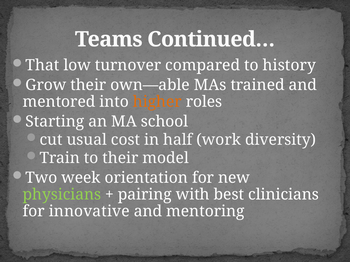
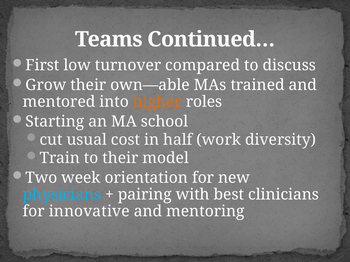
That: That -> First
history: history -> discuss
physicians colour: light green -> light blue
